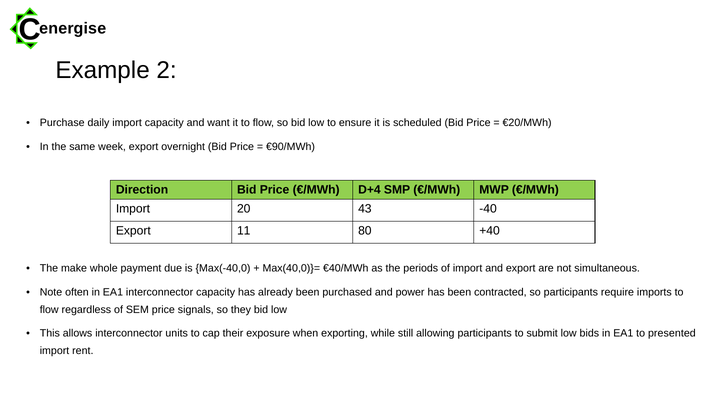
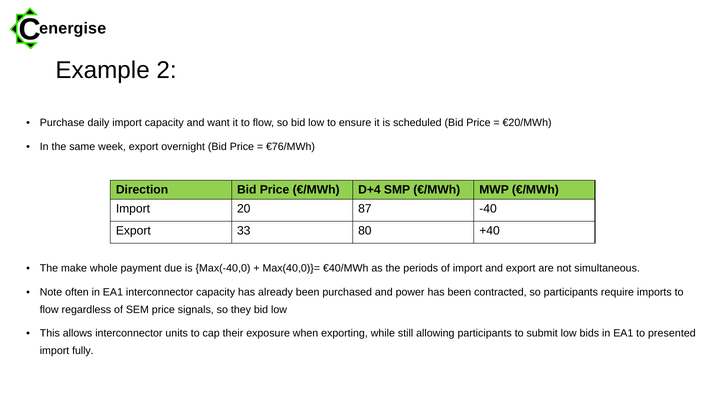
€90/MWh: €90/MWh -> €76/MWh
43: 43 -> 87
11: 11 -> 33
rent: rent -> fully
